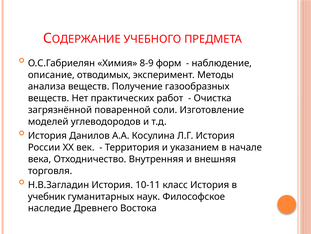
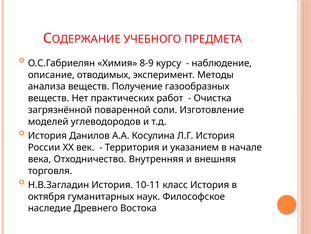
форм: форм -> курсу
учебник: учебник -> октября
